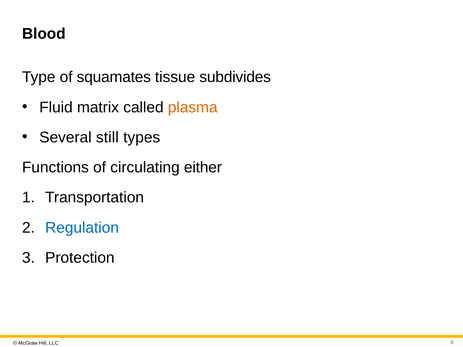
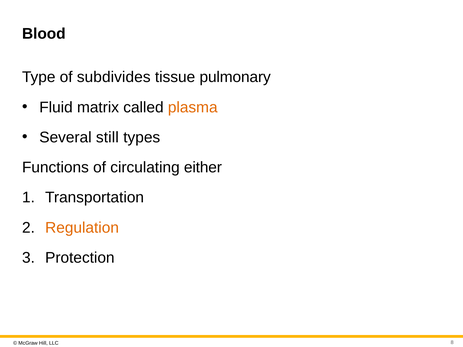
squamates: squamates -> subdivides
subdivides: subdivides -> pulmonary
Regulation colour: blue -> orange
